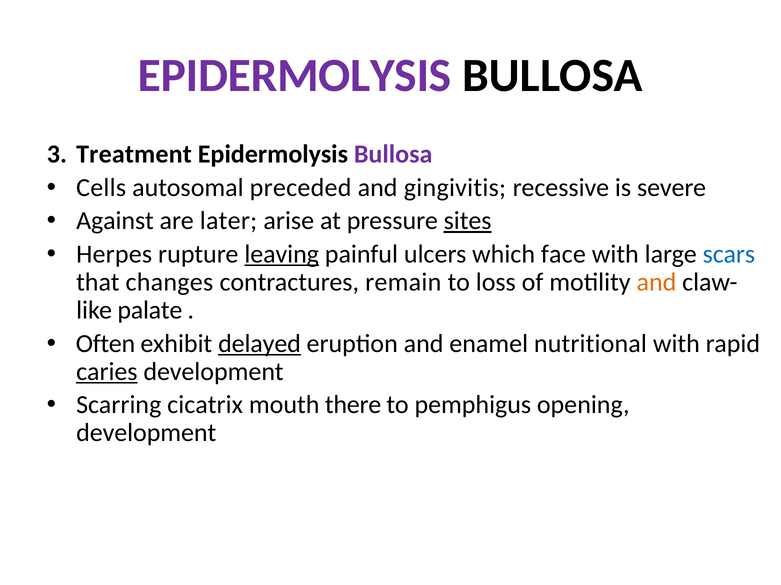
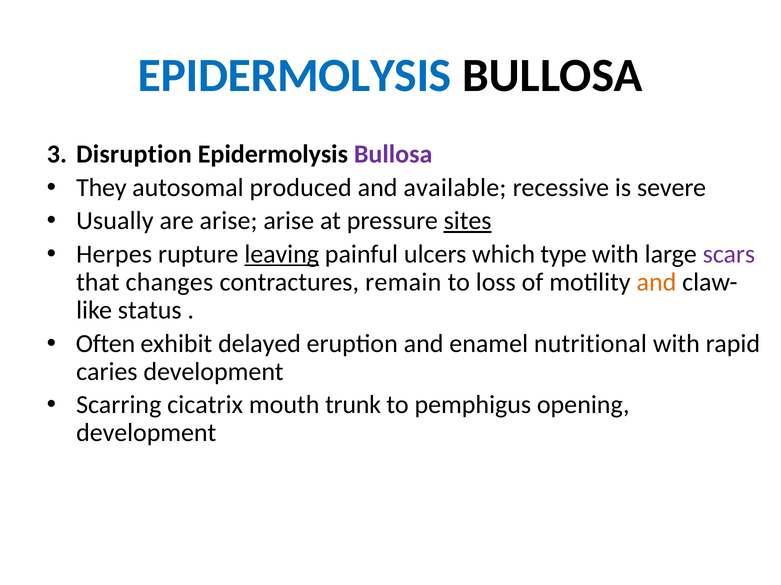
EPIDERMOLYSIS at (295, 76) colour: purple -> blue
Treatment: Treatment -> Disruption
Cells: Cells -> They
preceded: preceded -> produced
gingivitis: gingivitis -> available
Against: Against -> Usually
are later: later -> arise
face: face -> type
scars colour: blue -> purple
palate: palate -> status
delayed underline: present -> none
caries underline: present -> none
there: there -> trunk
